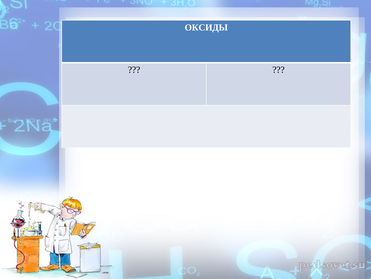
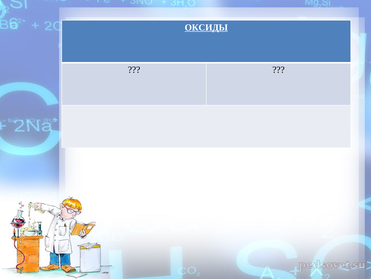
ОКСИДЫ underline: none -> present
